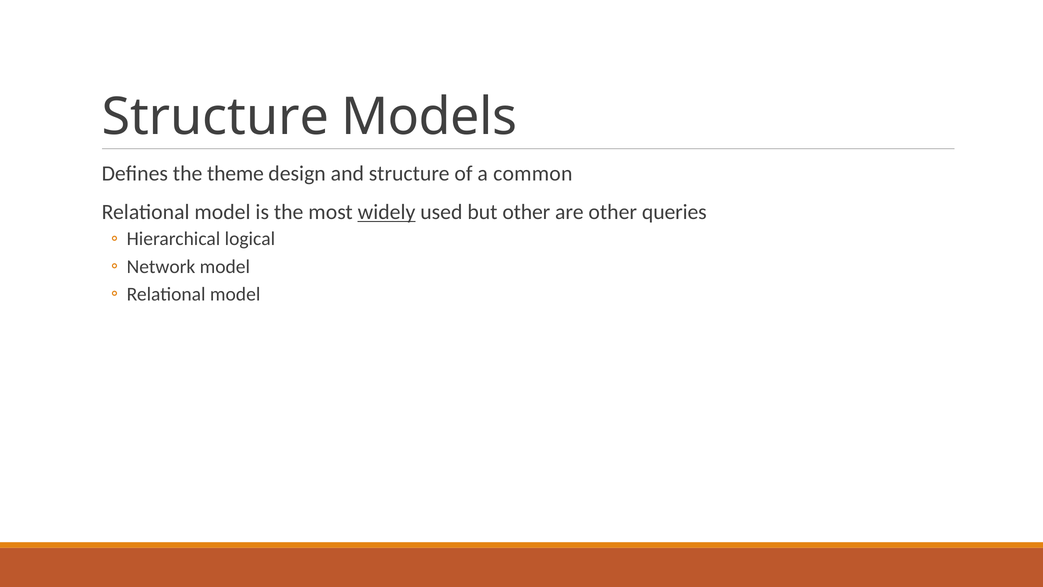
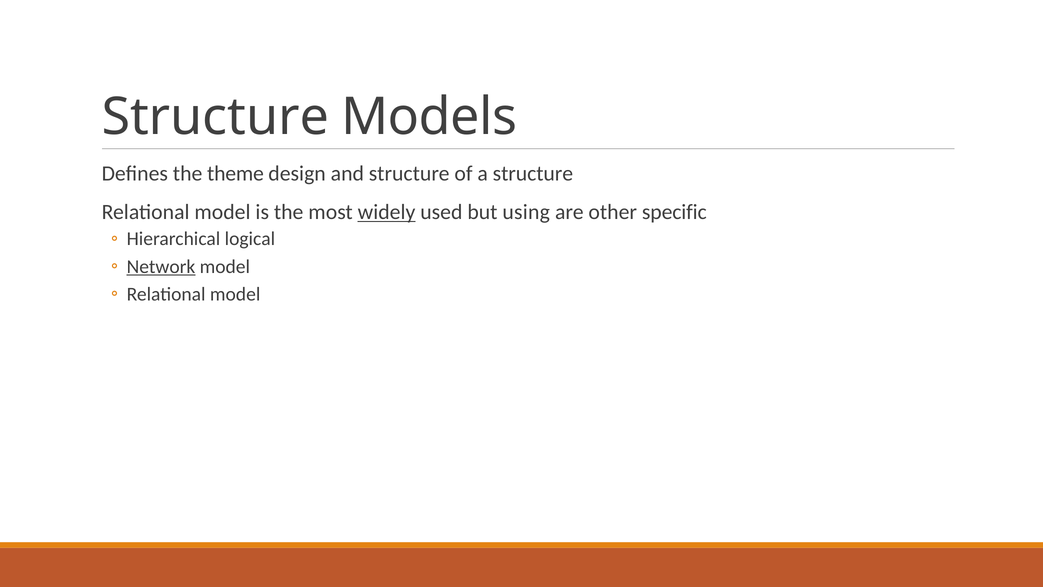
a common: common -> structure
but other: other -> using
queries: queries -> specific
Network underline: none -> present
